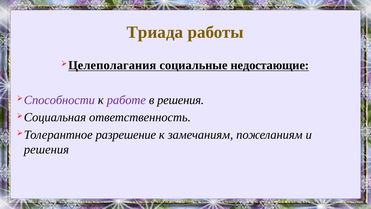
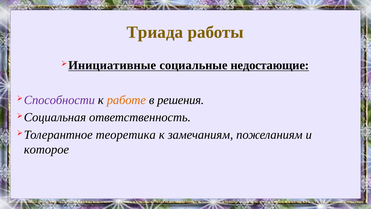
Целеполагания: Целеполагания -> Инициативные
работе colour: purple -> orange
разрешение: разрешение -> теоретика
решения at (46, 149): решения -> которое
